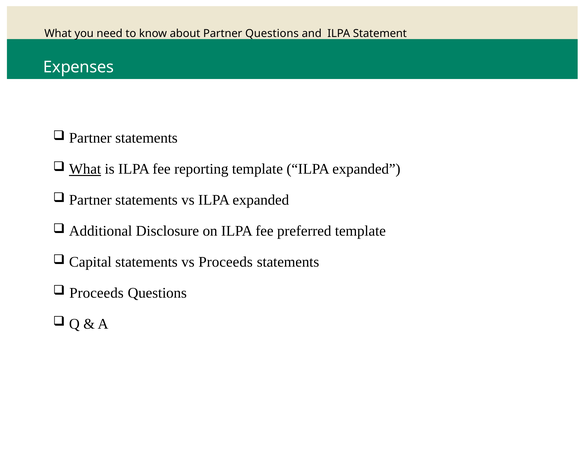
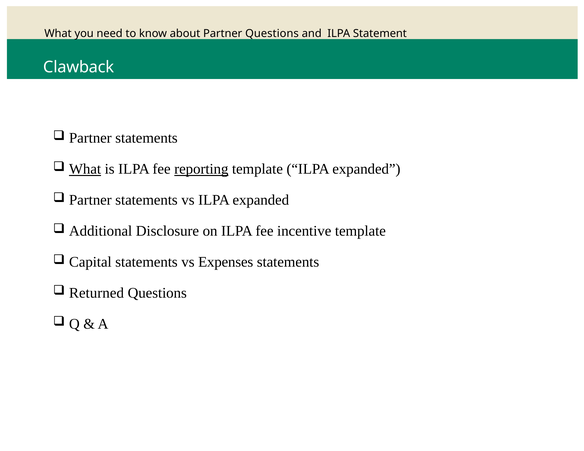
Expenses: Expenses -> Clawback
reporting underline: none -> present
preferred: preferred -> incentive
vs Proceeds: Proceeds -> Expenses
Proceeds at (96, 293): Proceeds -> Returned
